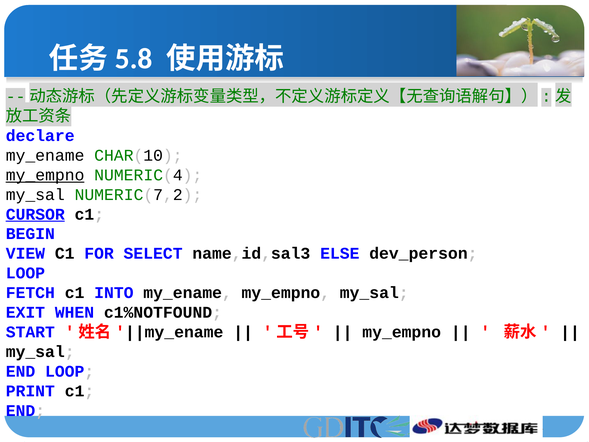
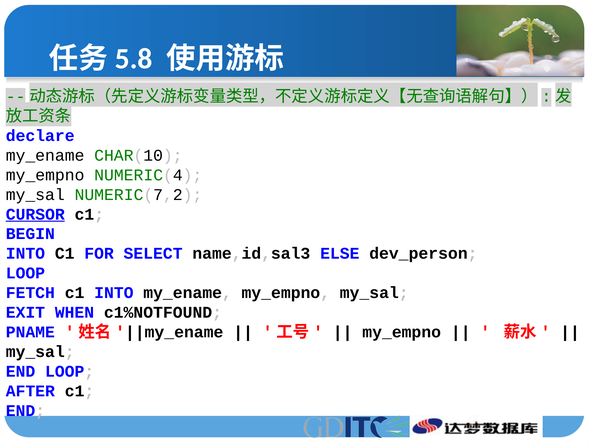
my_empno at (45, 175) underline: present -> none
VIEW at (25, 253): VIEW -> INTO
START: START -> PNAME
PRINT: PRINT -> AFTER
